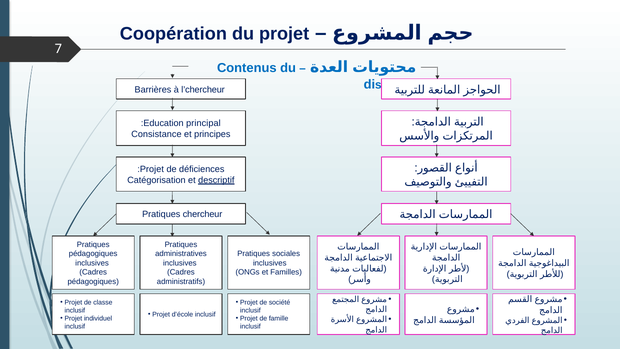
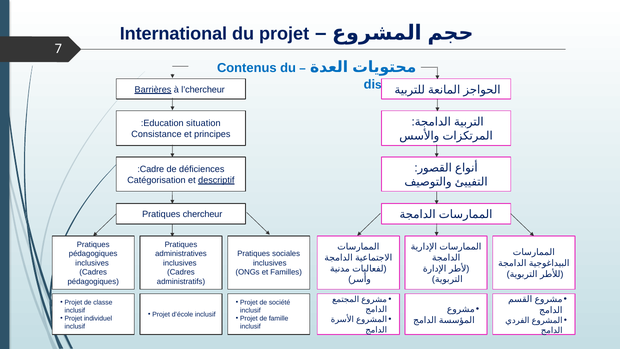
Coopération: Coopération -> International
Barrières underline: none -> present
principal: principal -> situation
Projet at (152, 169): Projet -> Cadre
